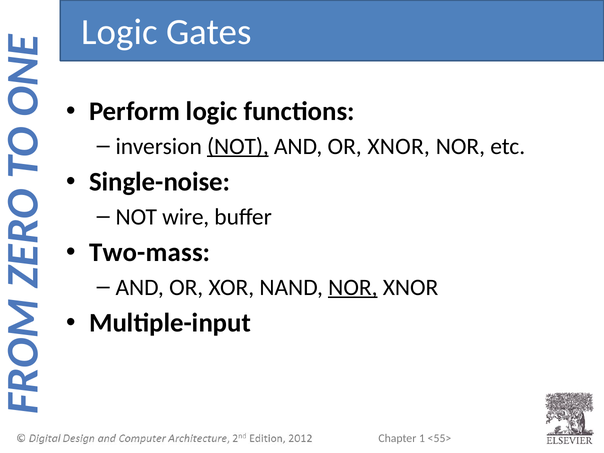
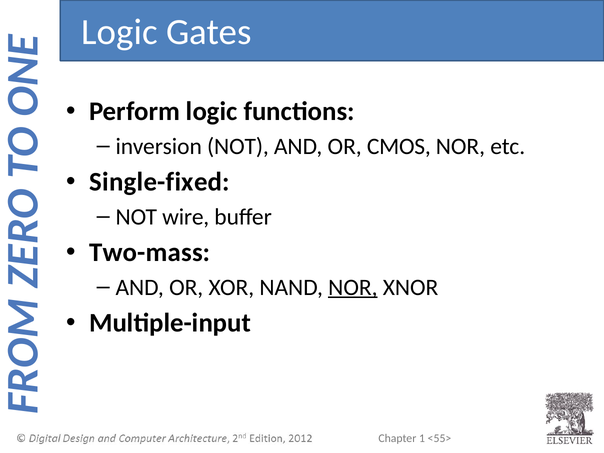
NOT at (238, 146) underline: present -> none
OR XNOR: XNOR -> CMOS
Single-noise: Single-noise -> Single-fixed
